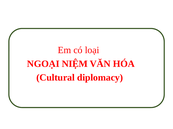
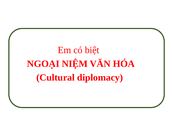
loại: loại -> biệt
